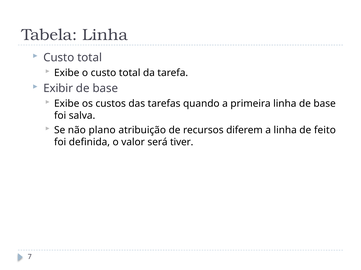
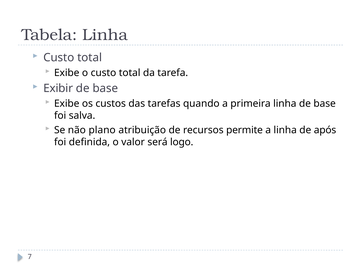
diferem: diferem -> permite
feito: feito -> após
tiver: tiver -> logo
